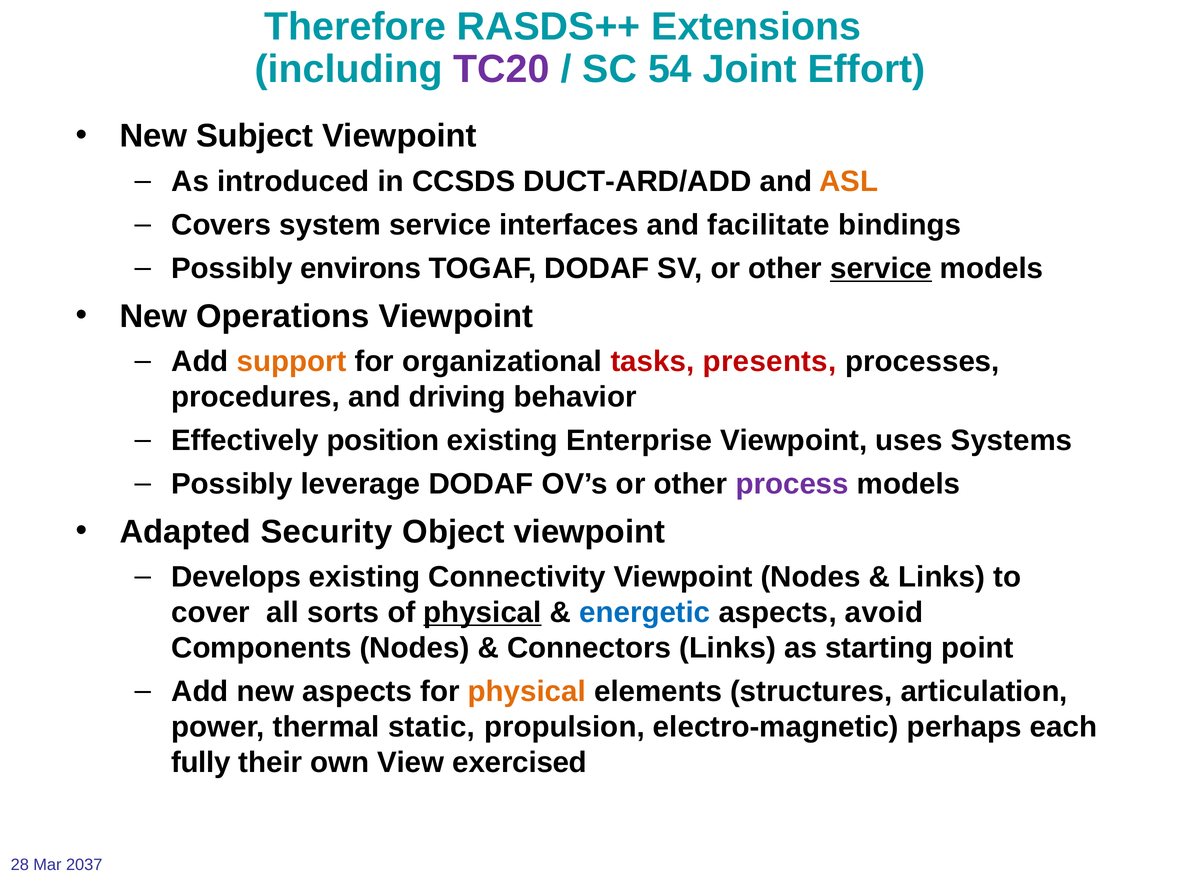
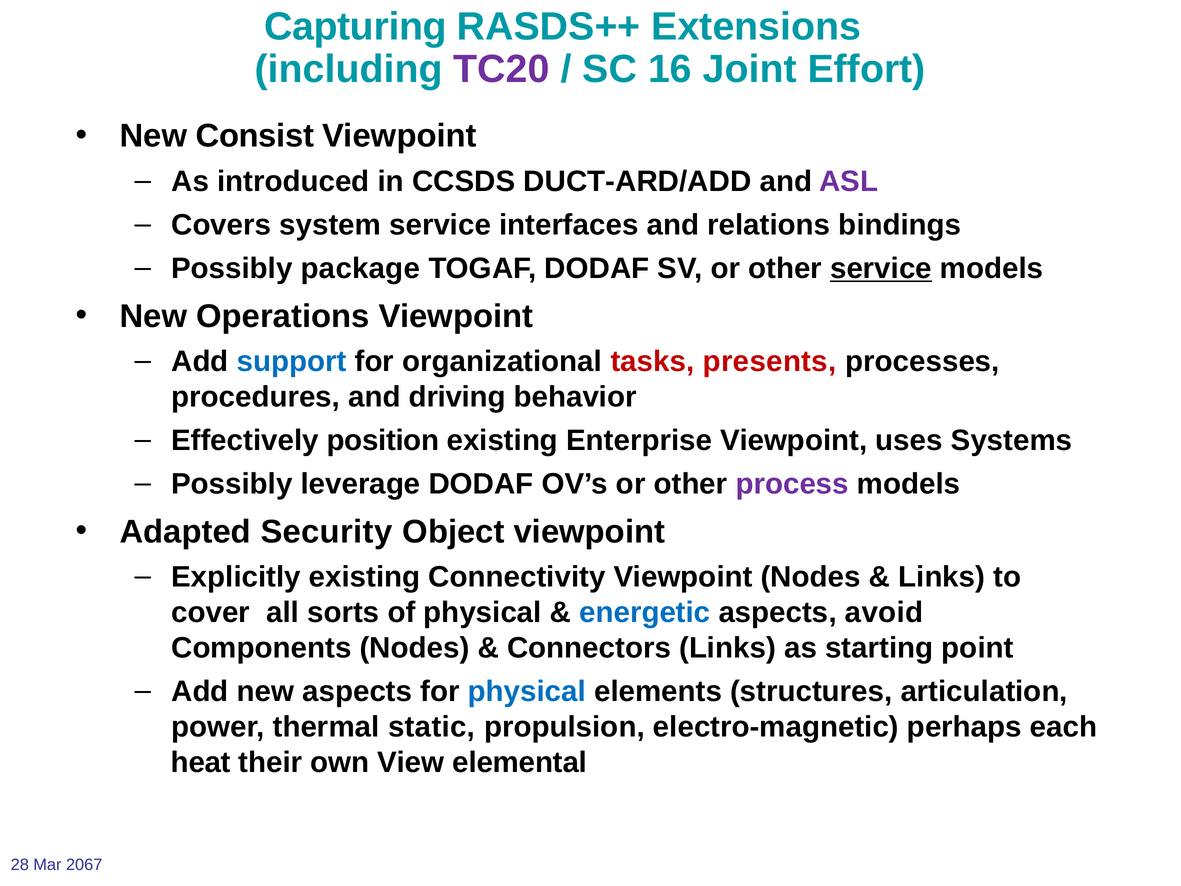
Therefore: Therefore -> Capturing
54: 54 -> 16
Subject: Subject -> Consist
ASL colour: orange -> purple
facilitate: facilitate -> relations
environs: environs -> package
support colour: orange -> blue
Develops: Develops -> Explicitly
physical at (483, 612) underline: present -> none
physical at (527, 691) colour: orange -> blue
fully: fully -> heat
exercised: exercised -> elemental
2037: 2037 -> 2067
